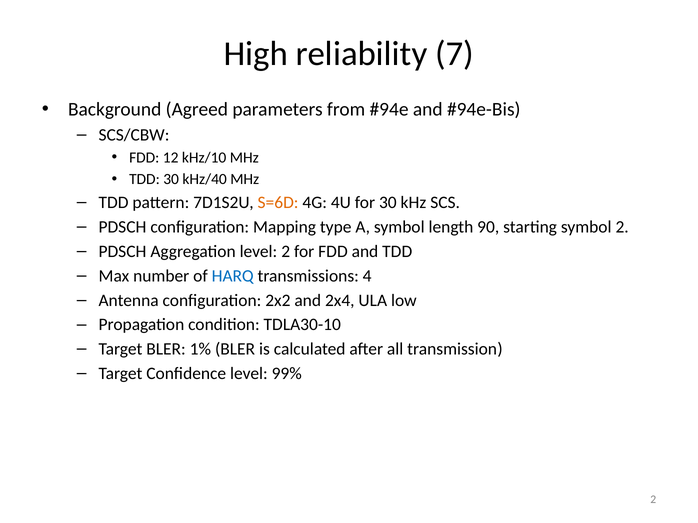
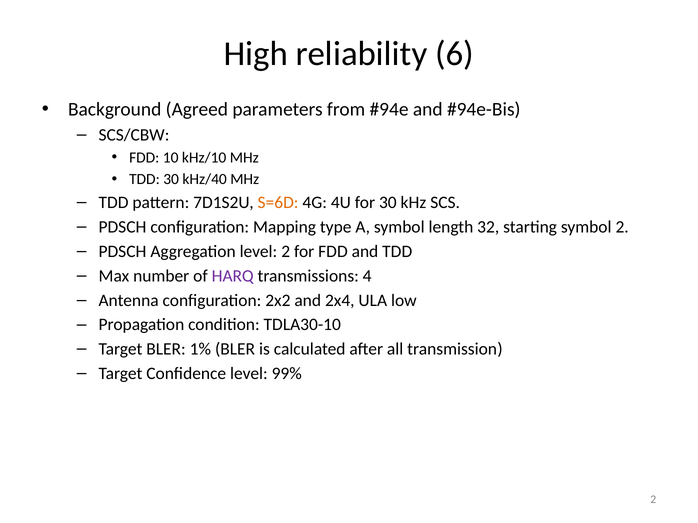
7: 7 -> 6
12: 12 -> 10
90: 90 -> 32
HARQ colour: blue -> purple
